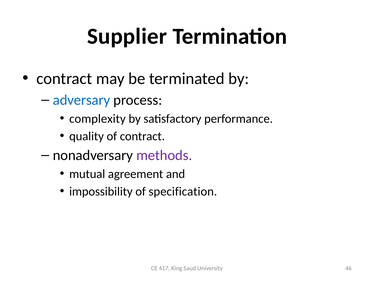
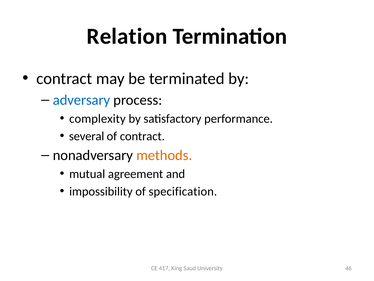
Supplier: Supplier -> Relation
quality: quality -> several
methods colour: purple -> orange
